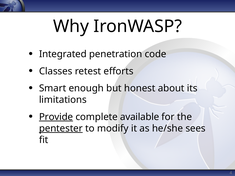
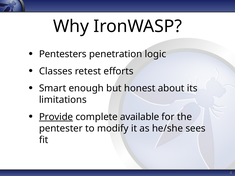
Integrated: Integrated -> Pentesters
code: code -> logic
pentester underline: present -> none
